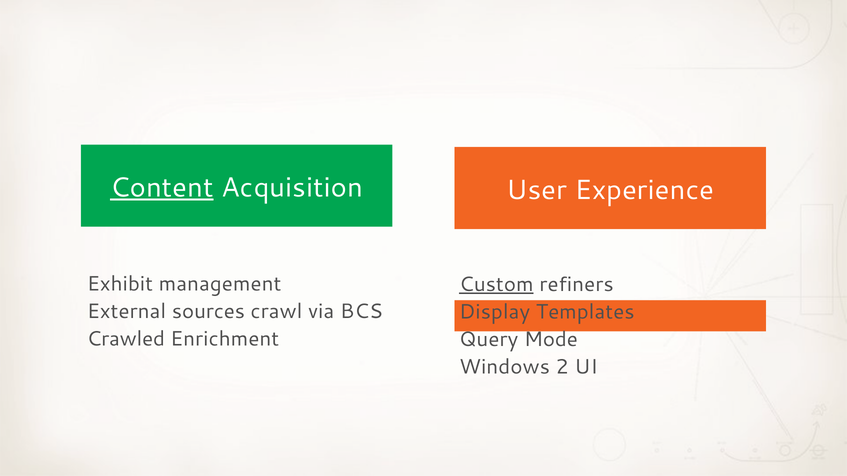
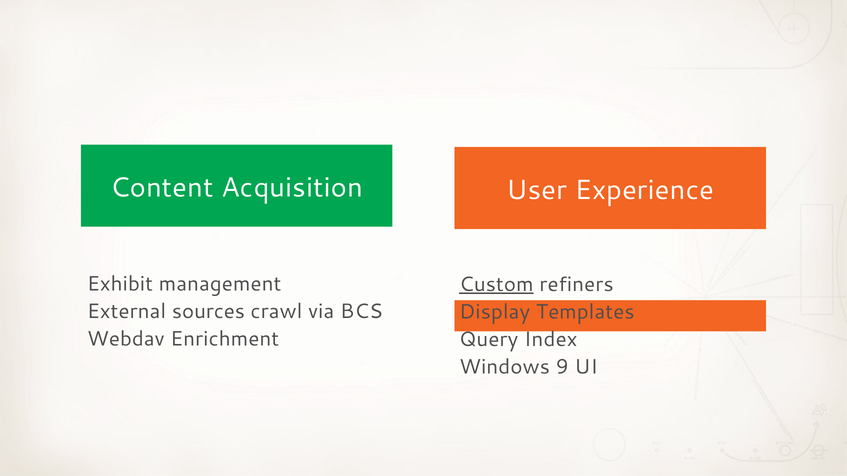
Content underline: present -> none
Crawled: Crawled -> Webdav
Mode: Mode -> Index
2: 2 -> 9
